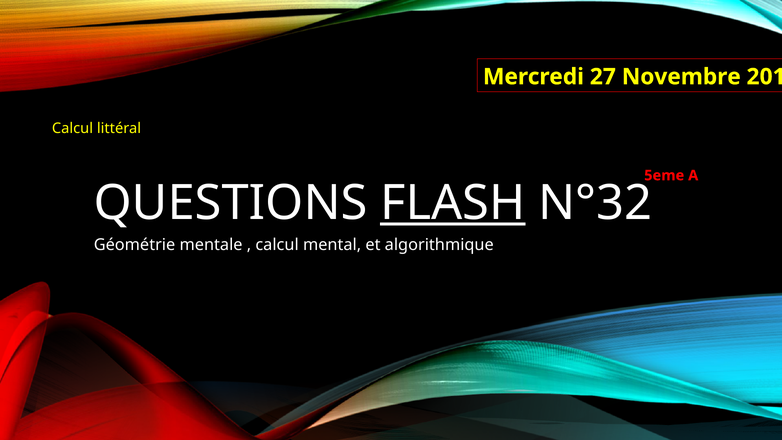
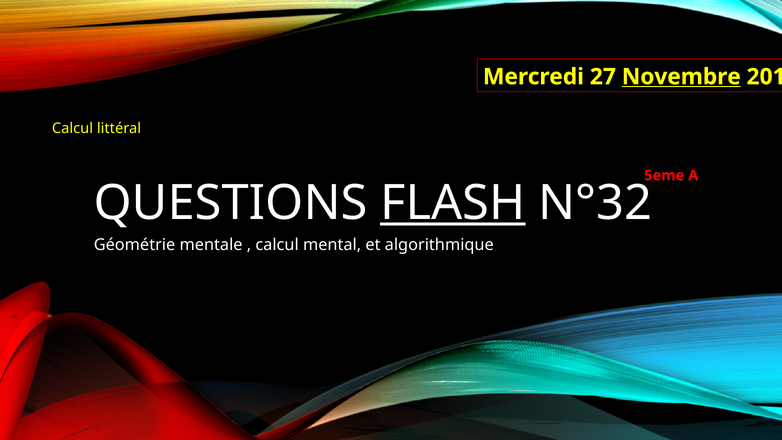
Novembre underline: none -> present
